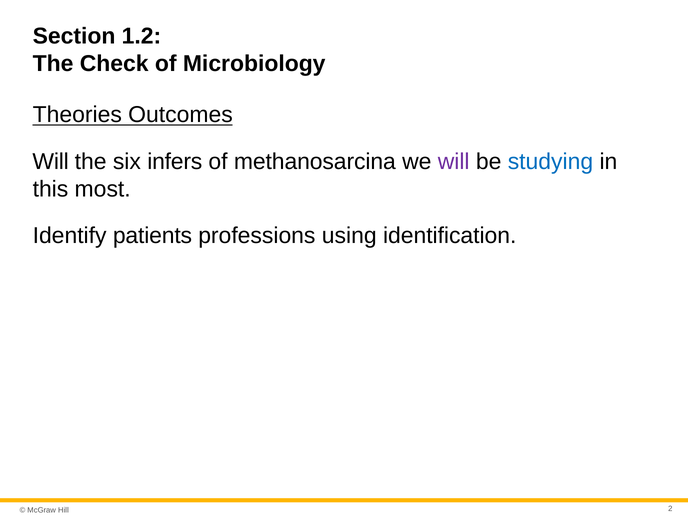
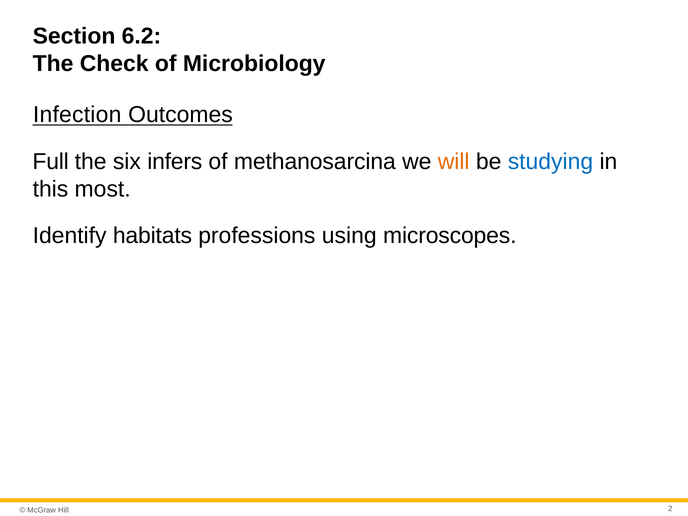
1.2: 1.2 -> 6.2
Theories: Theories -> Infection
Will at (51, 161): Will -> Full
will at (454, 161) colour: purple -> orange
patients: patients -> habitats
identification: identification -> microscopes
